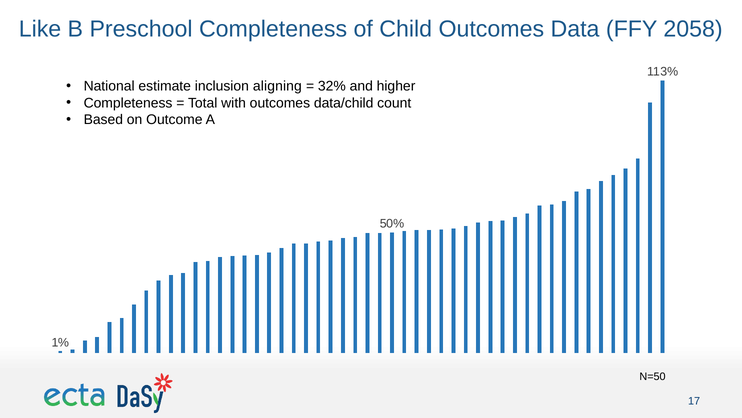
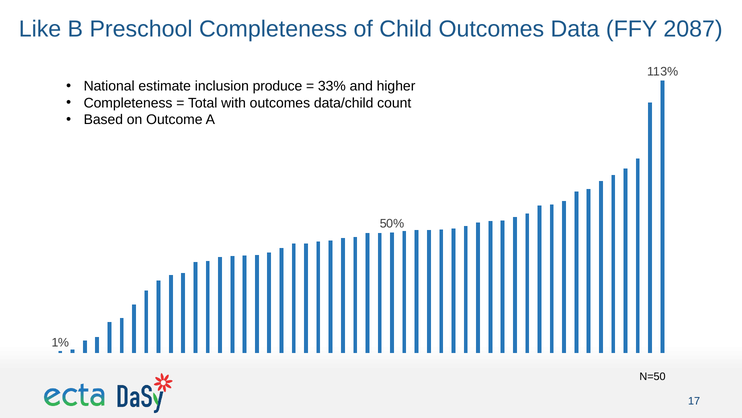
2058: 2058 -> 2087
aligning: aligning -> produce
32%: 32% -> 33%
